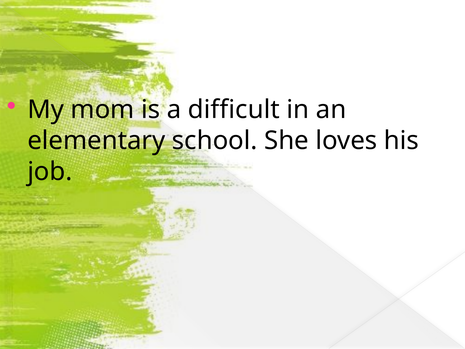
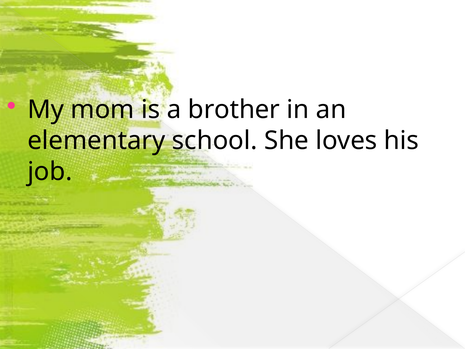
difficult: difficult -> brother
